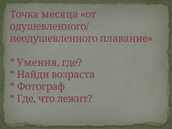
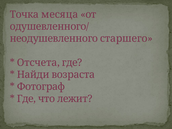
плавание: плавание -> старшего
Умения: Умения -> Отсчета
